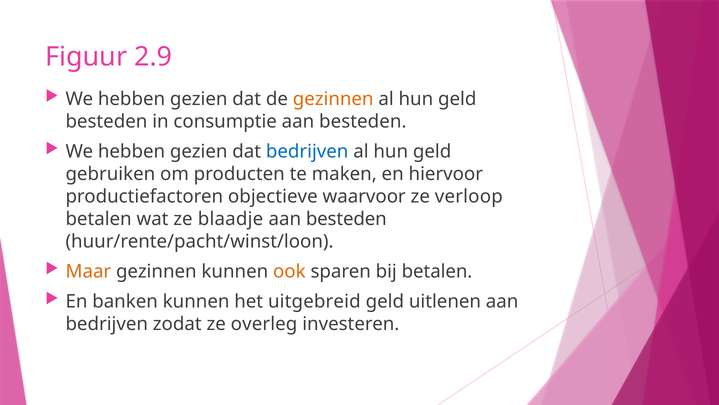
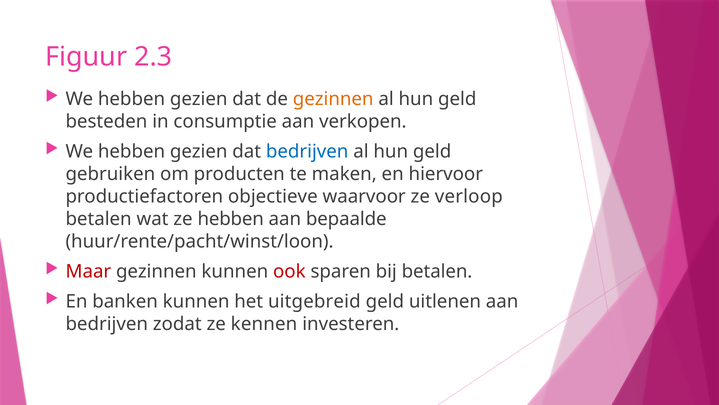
2.9: 2.9 -> 2.3
consumptie aan besteden: besteden -> verkopen
ze blaadje: blaadje -> hebben
besteden at (346, 219): besteden -> bepaalde
Maar colour: orange -> red
ook colour: orange -> red
overleg: overleg -> kennen
